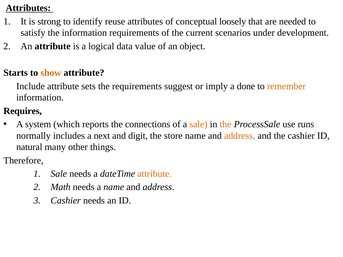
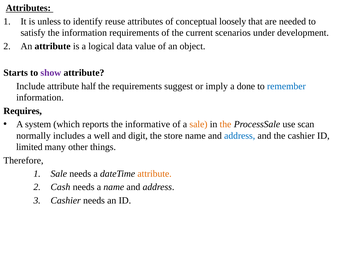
strong: strong -> unless
show colour: orange -> purple
sets: sets -> half
remember colour: orange -> blue
connections: connections -> informative
runs: runs -> scan
next: next -> well
address at (240, 136) colour: orange -> blue
natural: natural -> limited
Math: Math -> Cash
